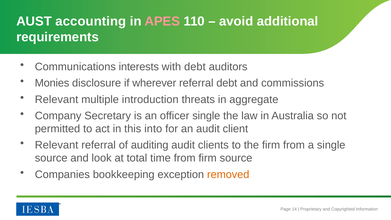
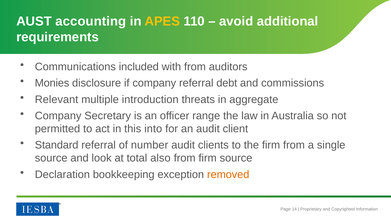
APES colour: pink -> yellow
interests: interests -> included
with debt: debt -> from
if wherever: wherever -> company
officer single: single -> range
Relevant at (57, 145): Relevant -> Standard
auditing: auditing -> number
time: time -> also
Companies: Companies -> Declaration
